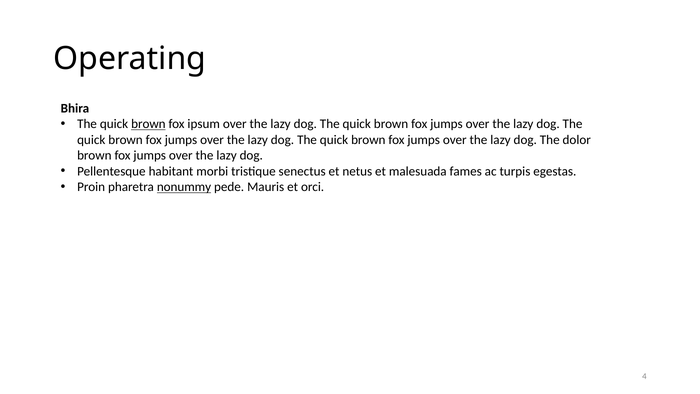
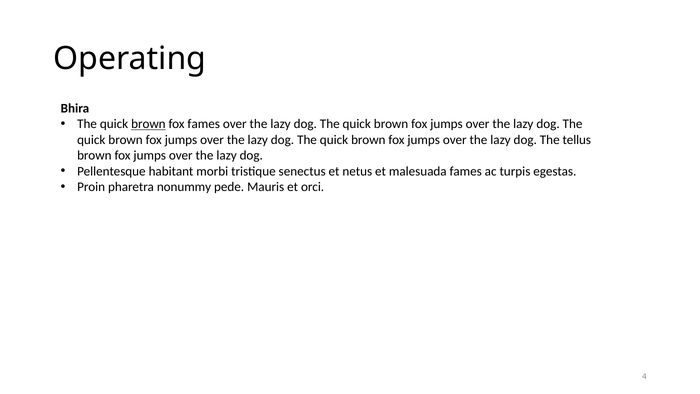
fox ipsum: ipsum -> fames
dolor: dolor -> tellus
nonummy underline: present -> none
